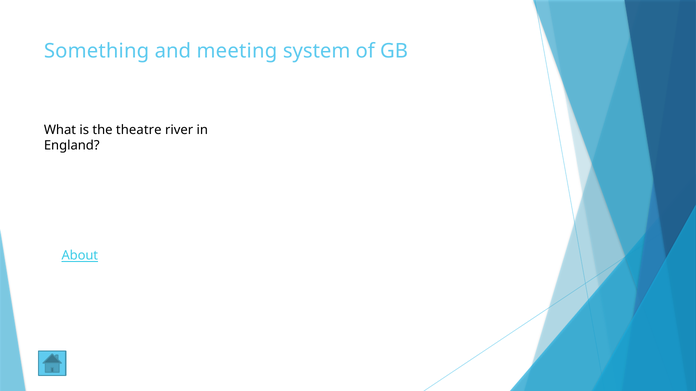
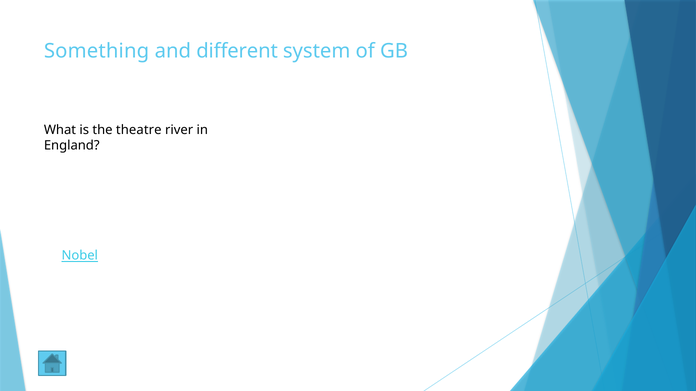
meeting: meeting -> different
About: About -> Nobel
